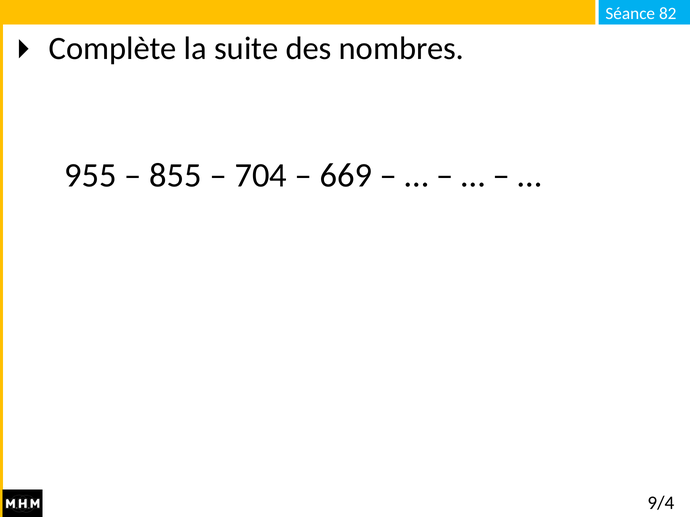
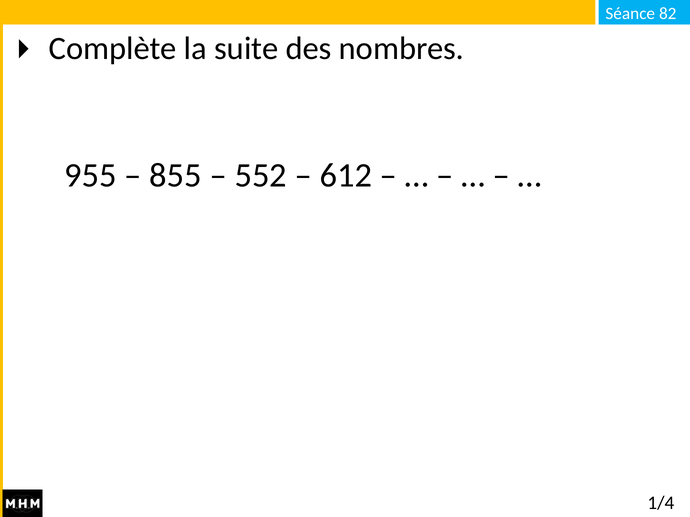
704: 704 -> 552
669: 669 -> 612
9/4: 9/4 -> 1/4
